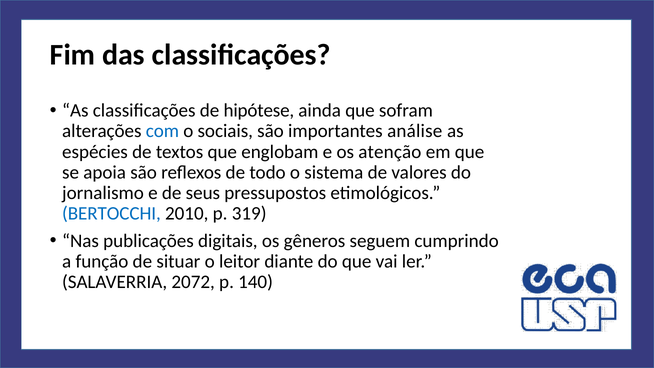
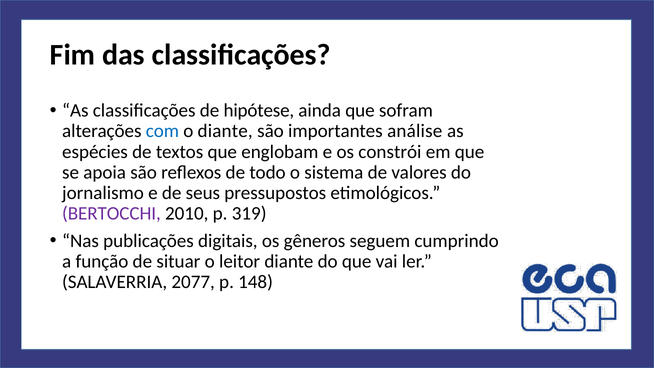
o sociais: sociais -> diante
atenção: atenção -> constrói
BERTOCCHI colour: blue -> purple
2072: 2072 -> 2077
140: 140 -> 148
